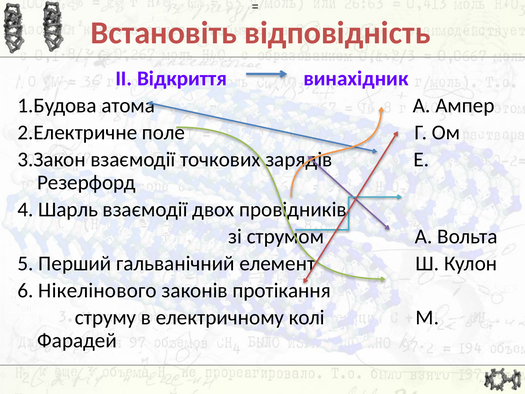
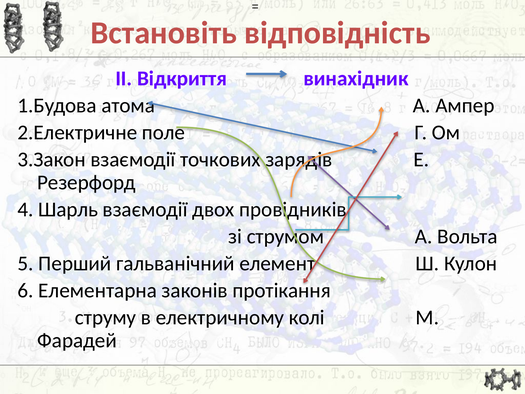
Нікелінового: Нікелінового -> Елементарна
